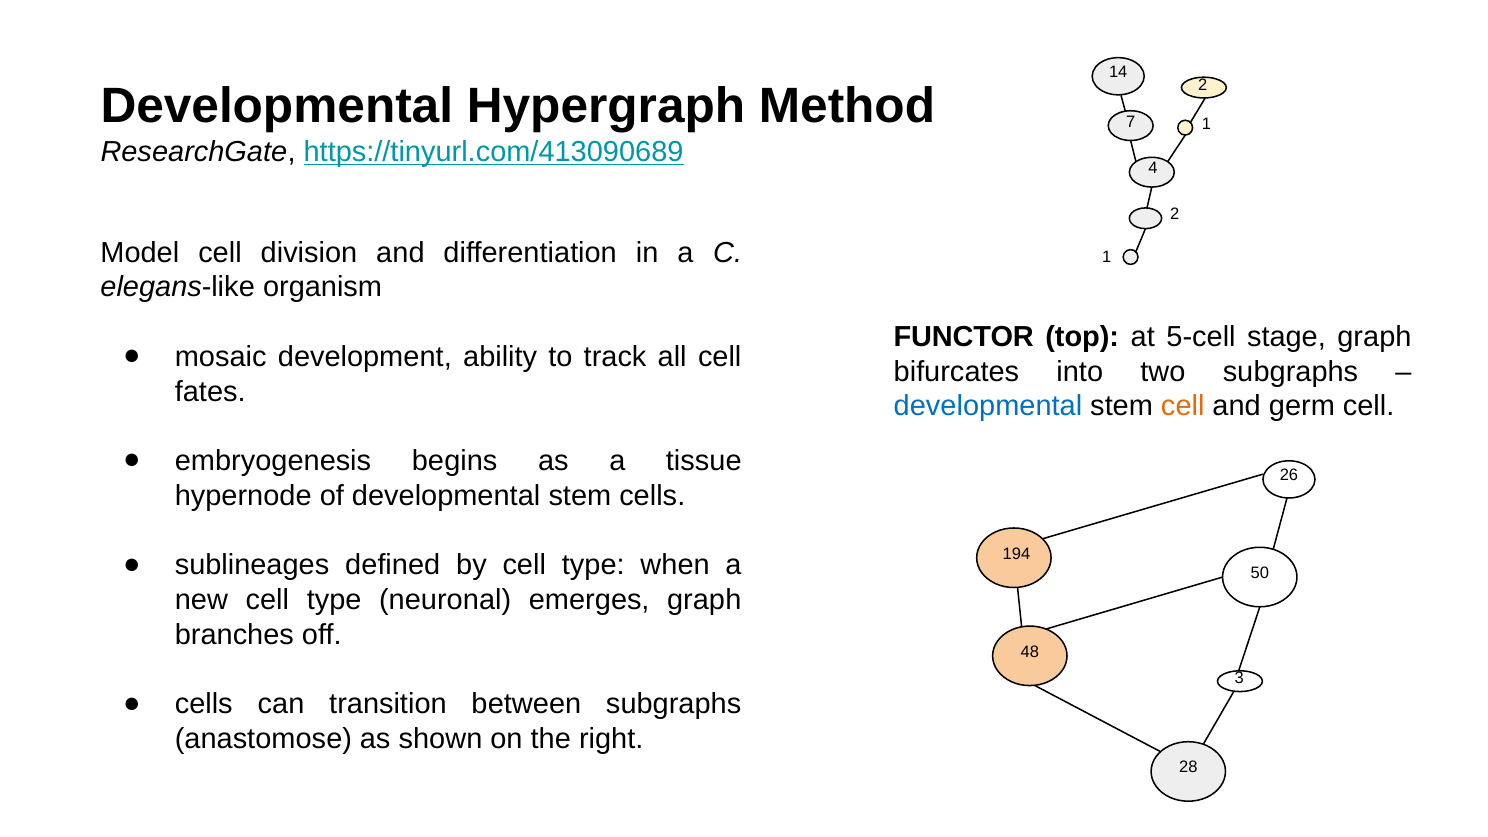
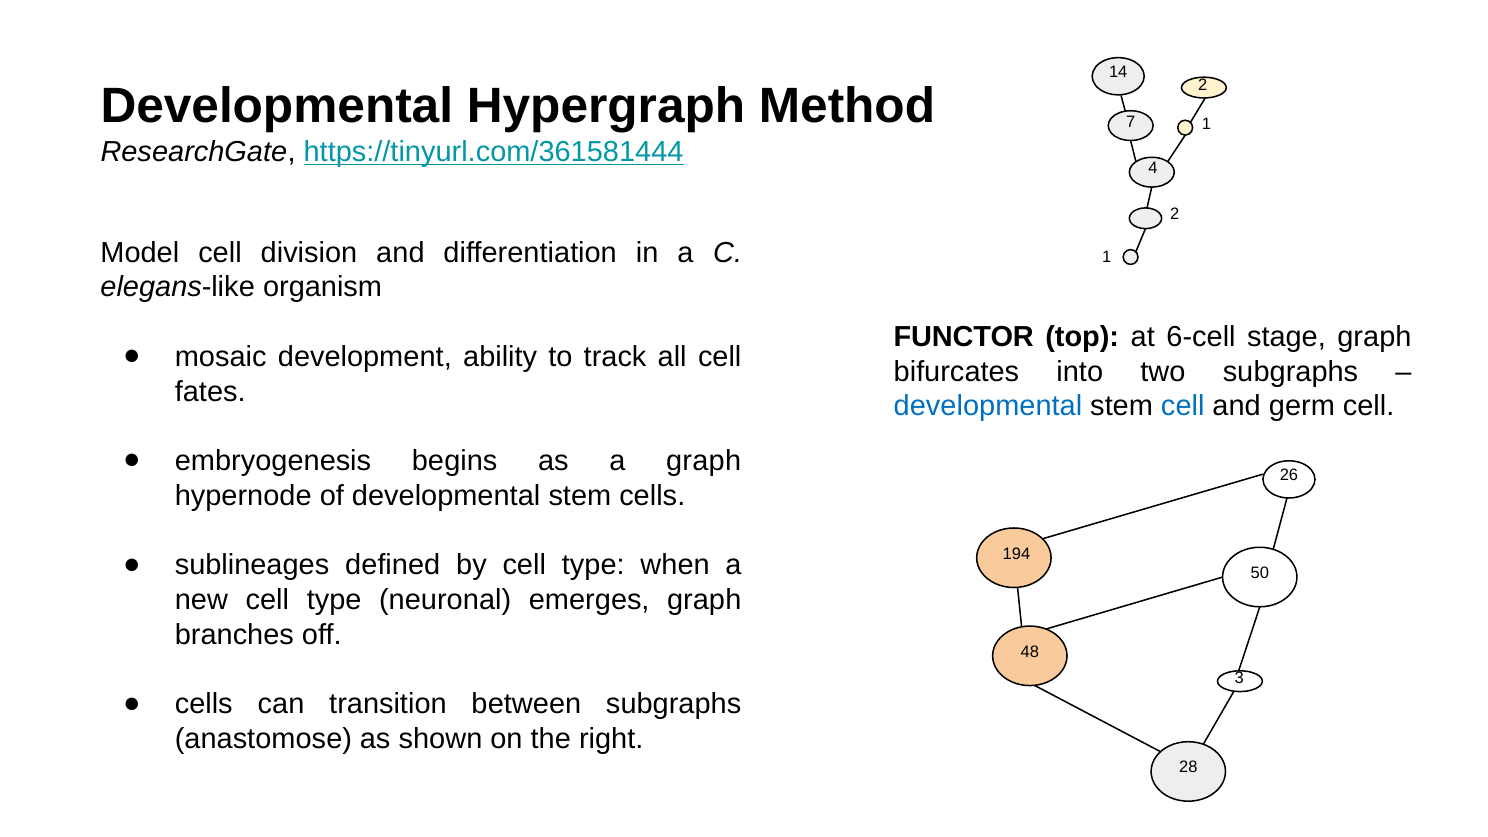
https://tinyurl.com/413090689: https://tinyurl.com/413090689 -> https://tinyurl.com/361581444
5-cell: 5-cell -> 6-cell
cell at (1183, 406) colour: orange -> blue
a tissue: tissue -> graph
